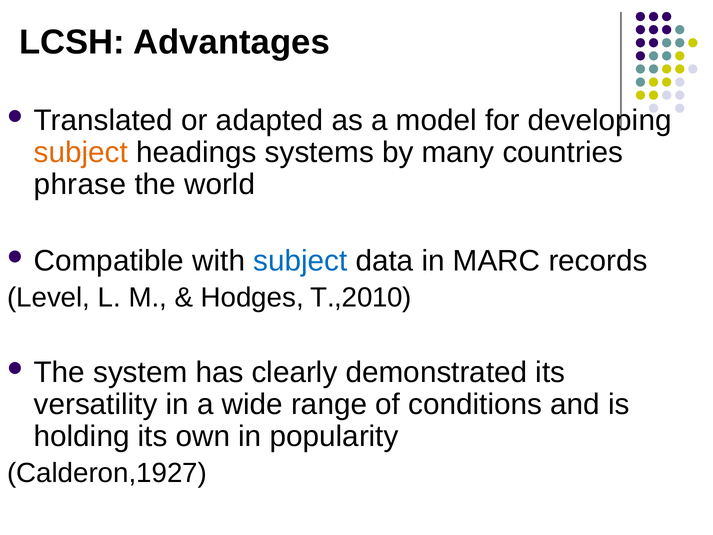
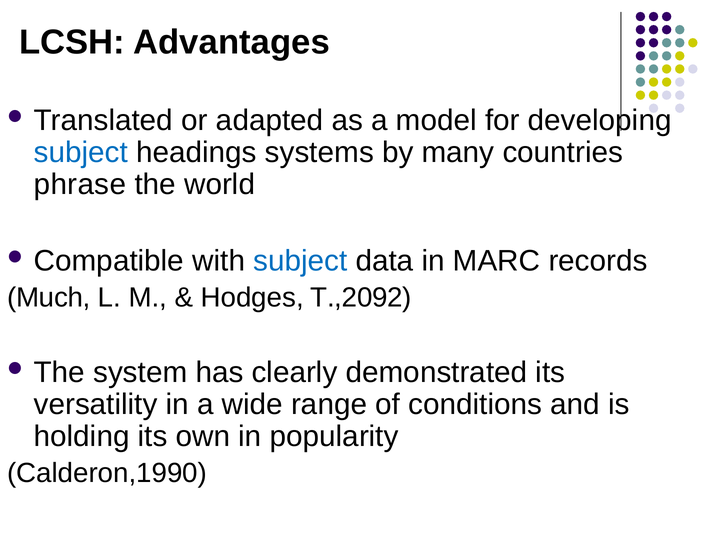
subject at (81, 153) colour: orange -> blue
Level: Level -> Much
T.,2010: T.,2010 -> T.,2092
Calderon,1927: Calderon,1927 -> Calderon,1990
